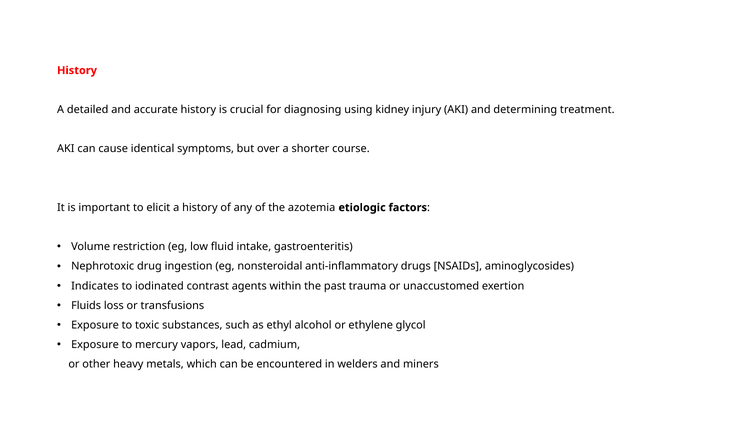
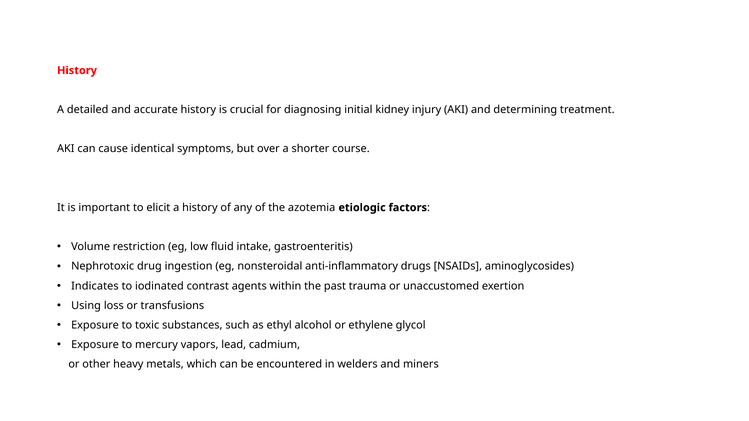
using: using -> initial
Fluids: Fluids -> Using
